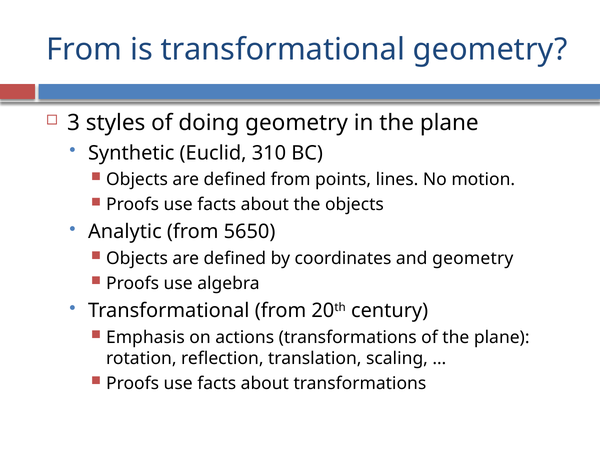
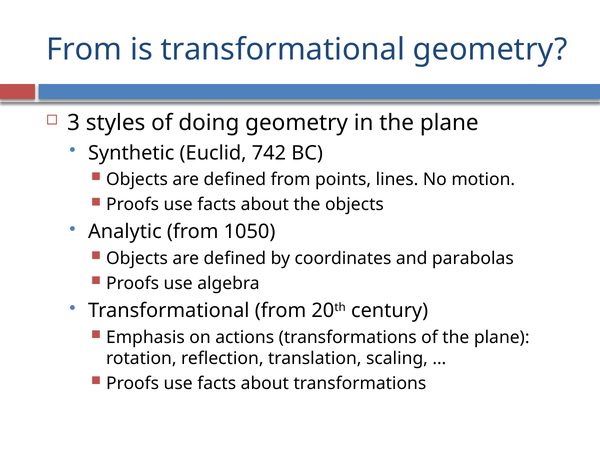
310: 310 -> 742
5650: 5650 -> 1050
and geometry: geometry -> parabolas
